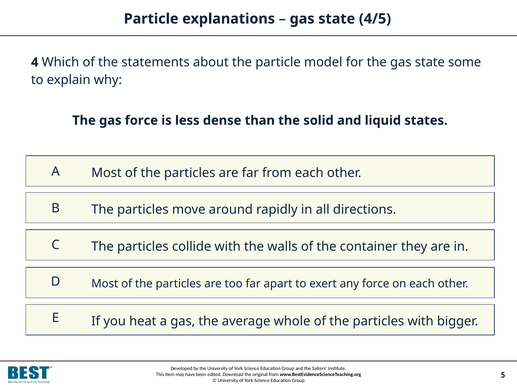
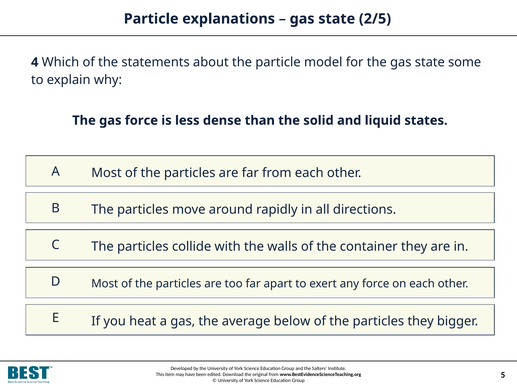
4/5: 4/5 -> 2/5
whole: whole -> below
particles with: with -> they
